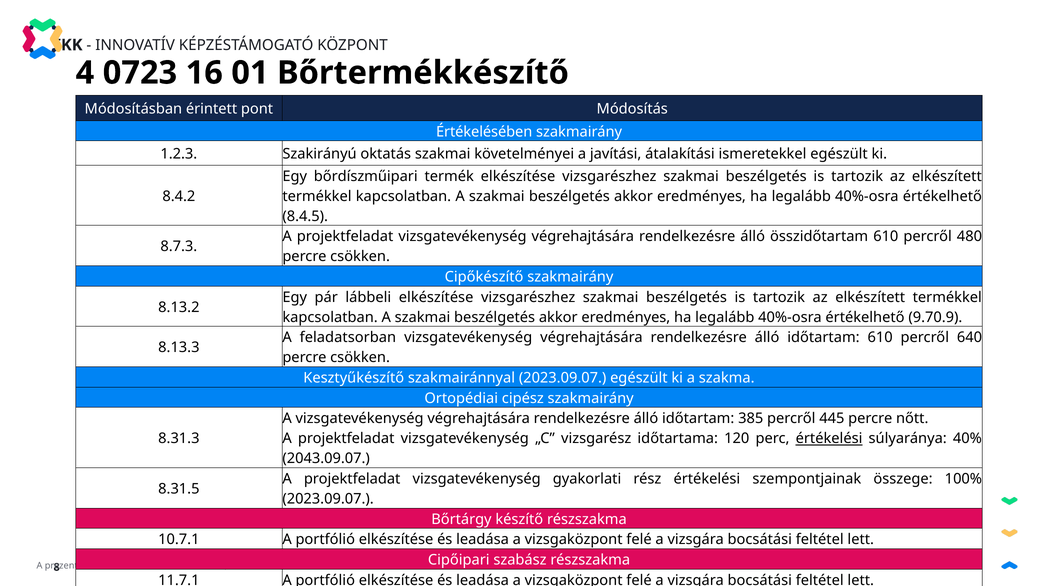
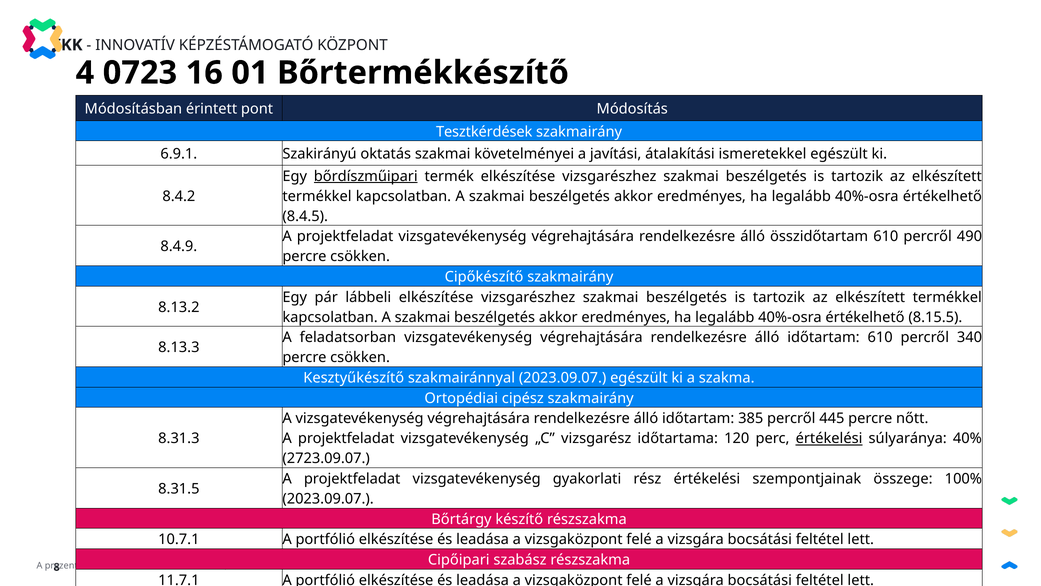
Értékelésében: Értékelésében -> Tesztkérdések
1.2.3: 1.2.3 -> 6.9.1
bőrdíszműipari underline: none -> present
480: 480 -> 490
8.7.3: 8.7.3 -> 8.4.9
9.70.9: 9.70.9 -> 8.15.5
640: 640 -> 340
2043.09.07: 2043.09.07 -> 2723.09.07
